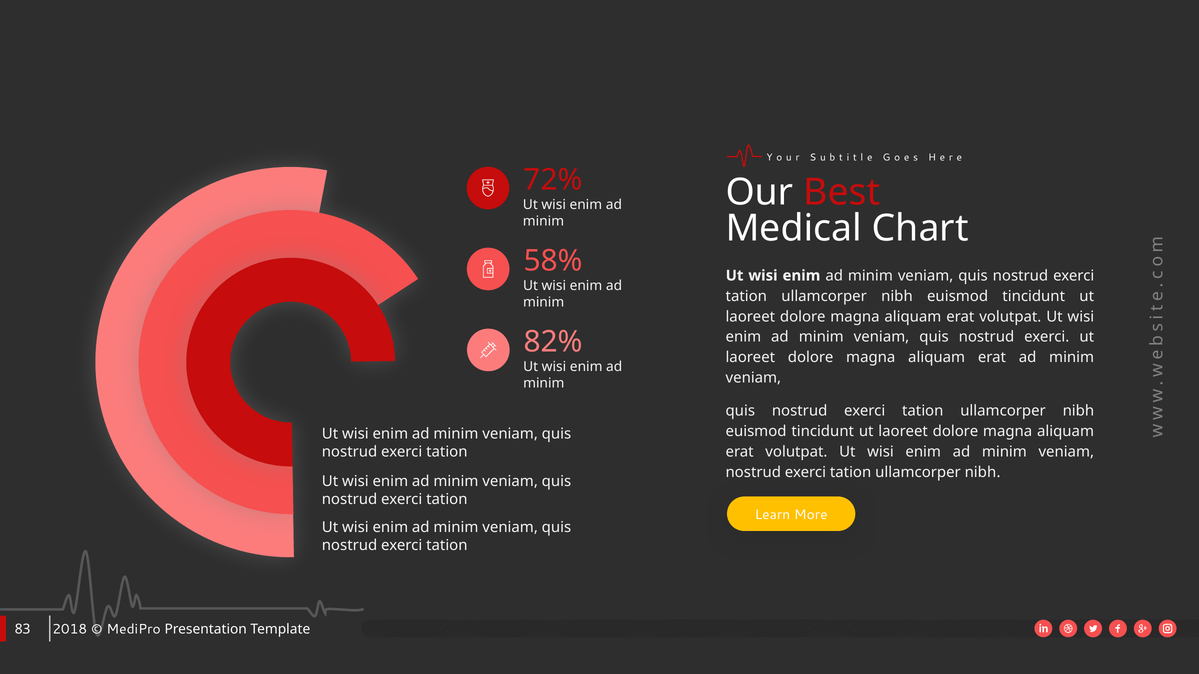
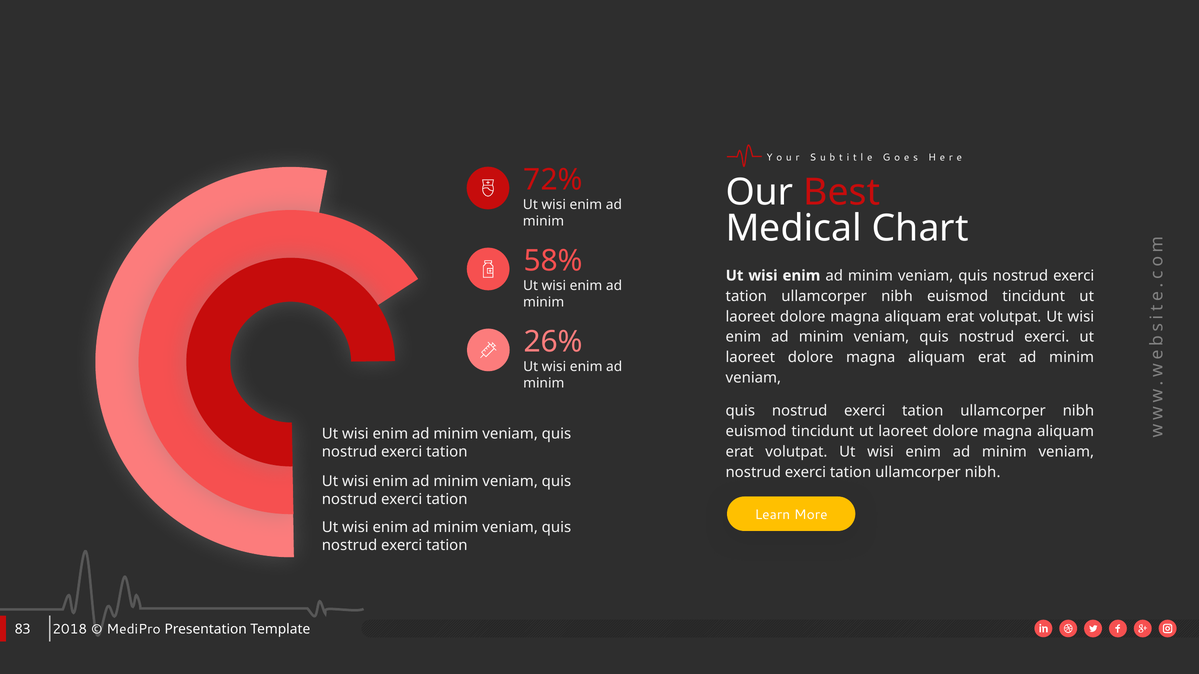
82%: 82% -> 26%
